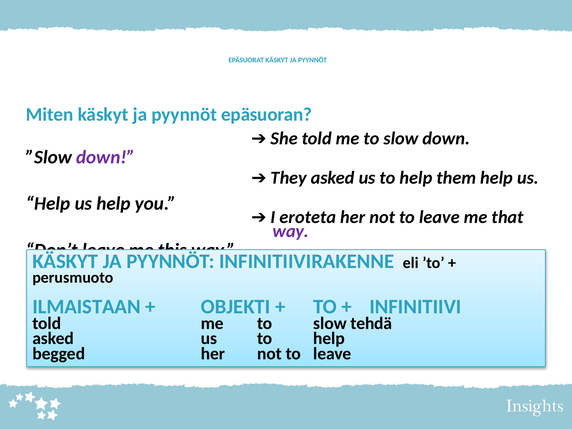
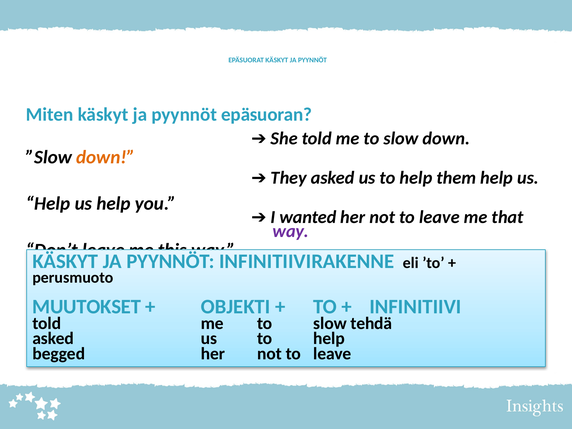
down at (106, 157) colour: purple -> orange
eroteta: eroteta -> wanted
ILMAISTAAN: ILMAISTAAN -> MUUTOKSET
